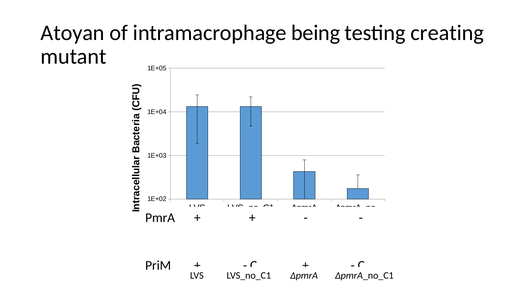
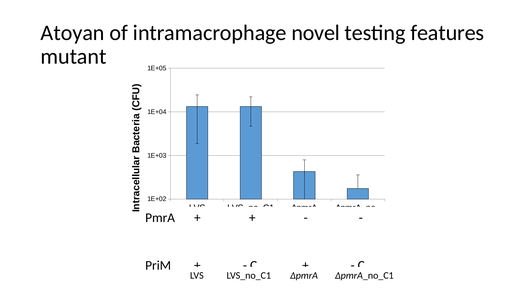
being: being -> novel
creating: creating -> features
